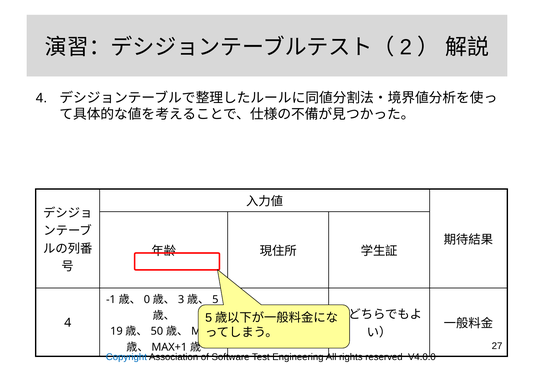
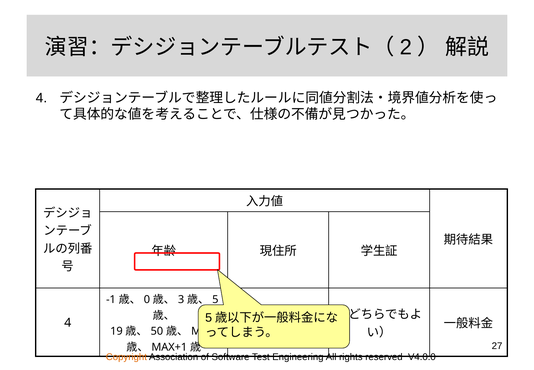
Copyright colour: blue -> orange
